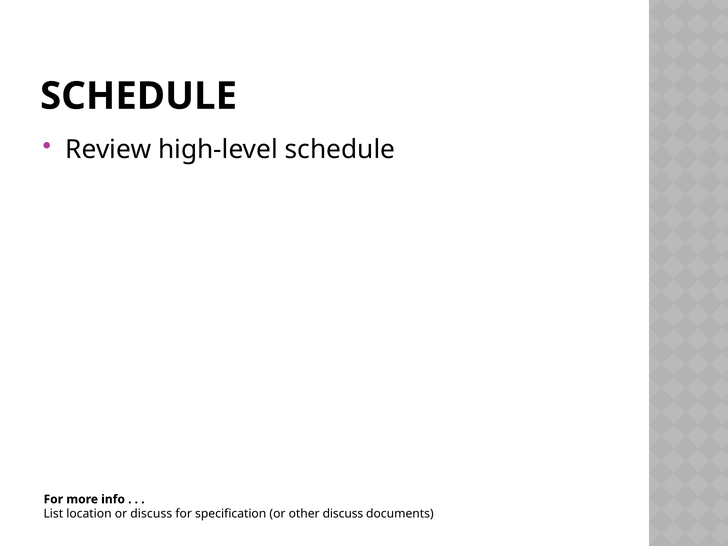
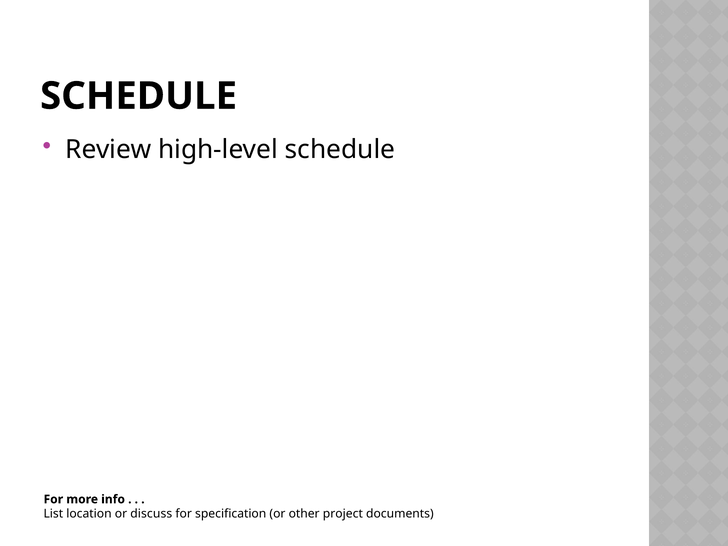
other discuss: discuss -> project
